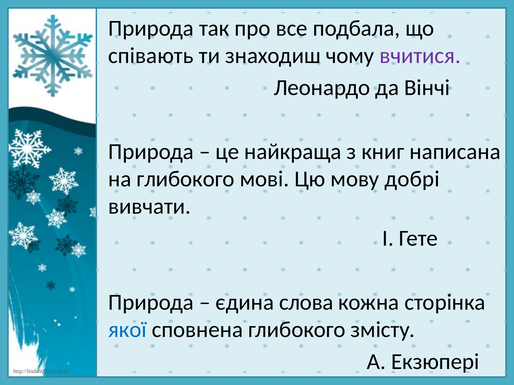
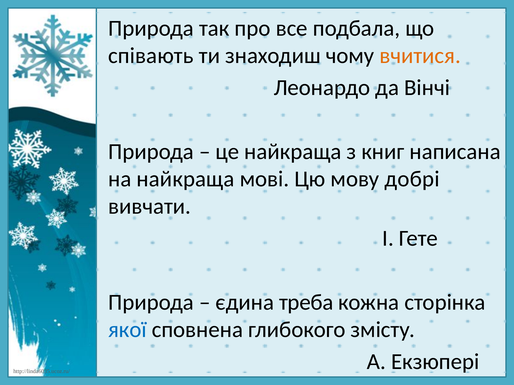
вчитися colour: purple -> orange
на глибокого: глибокого -> найкраща
слова: слова -> треба
